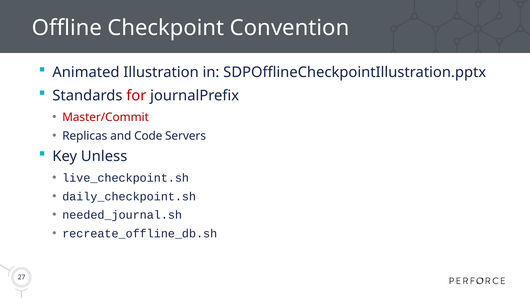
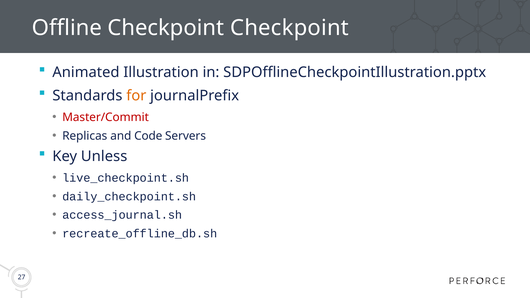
Checkpoint Convention: Convention -> Checkpoint
for colour: red -> orange
needed_journal.sh: needed_journal.sh -> access_journal.sh
